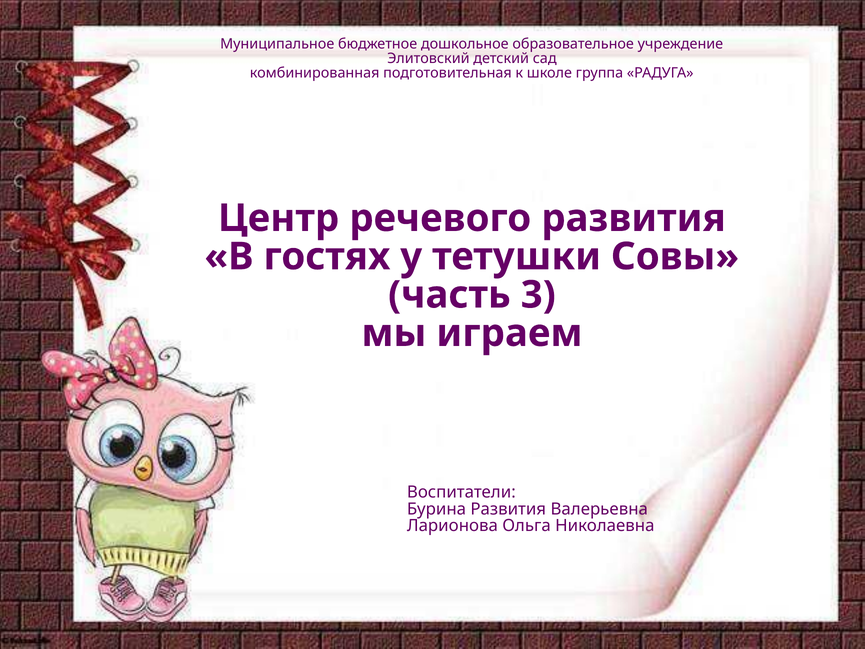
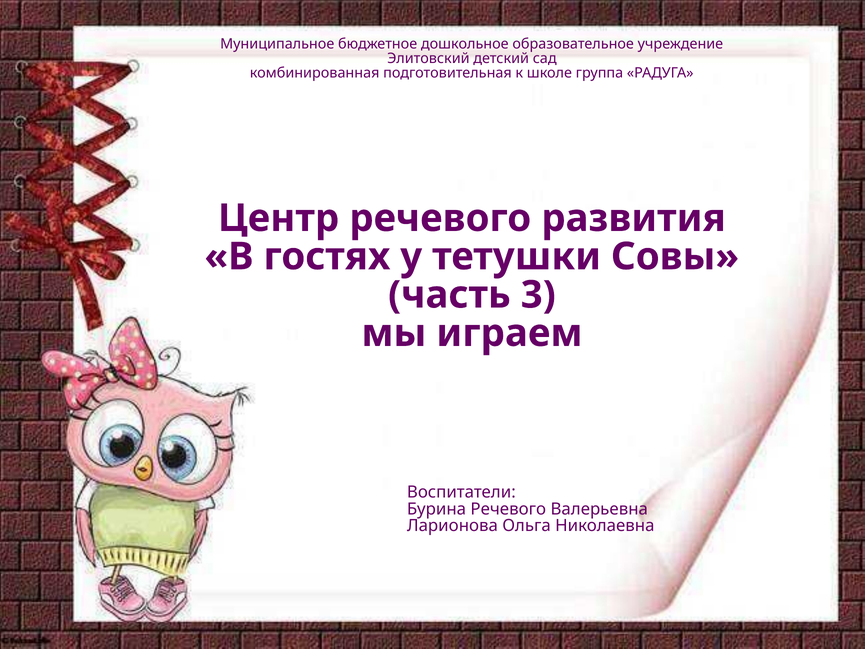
Бурина Развития: Развития -> Речевого
